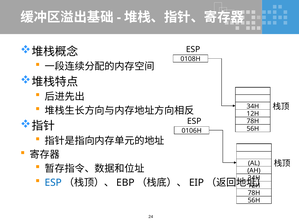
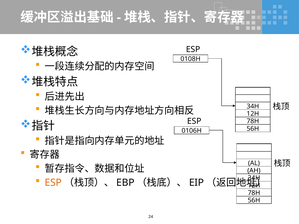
ESP at (53, 183) colour: blue -> orange
